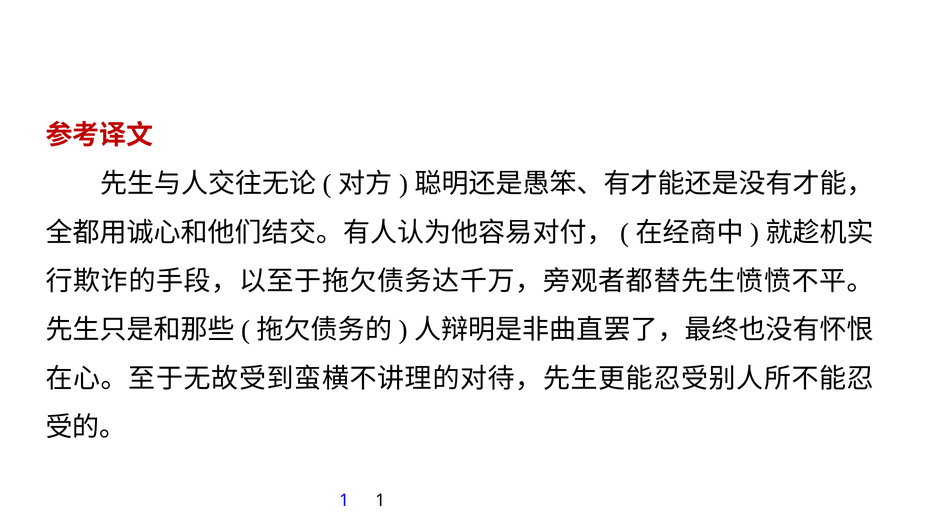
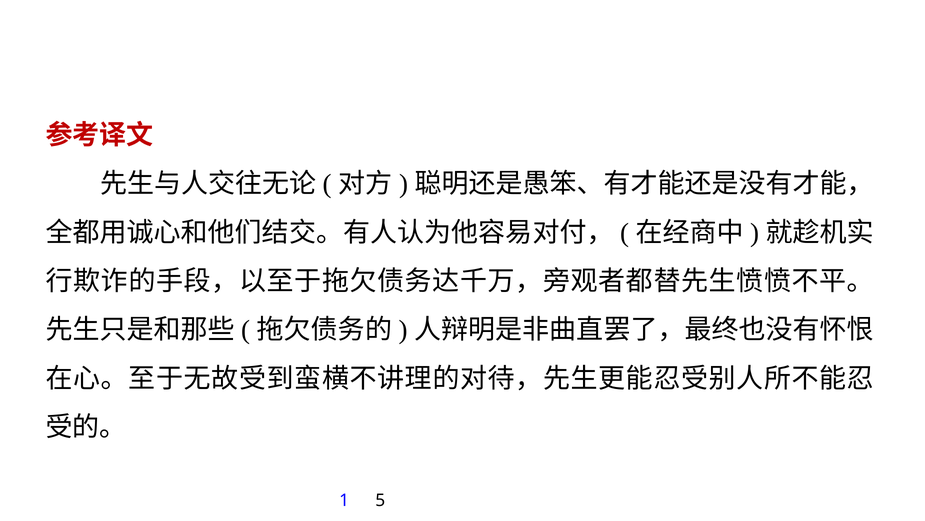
1 1: 1 -> 5
